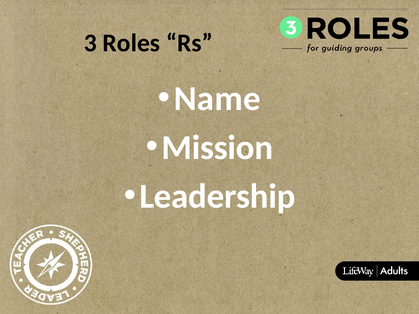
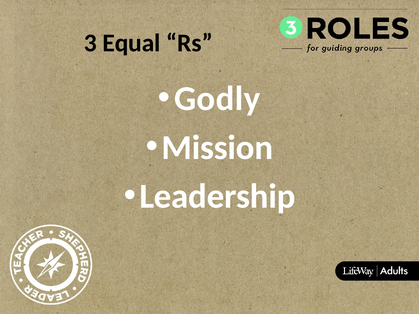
Roles: Roles -> Equal
Name: Name -> Godly
